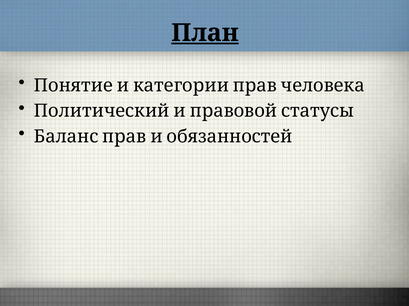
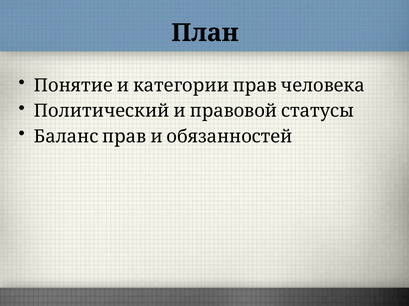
План underline: present -> none
